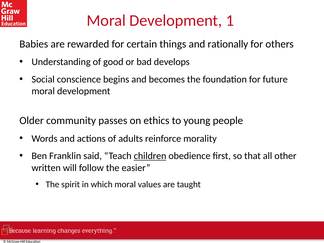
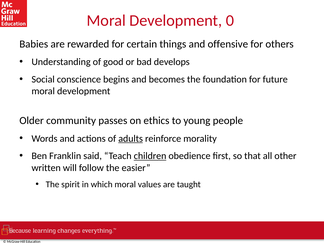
1: 1 -> 0
rationally: rationally -> offensive
adults underline: none -> present
